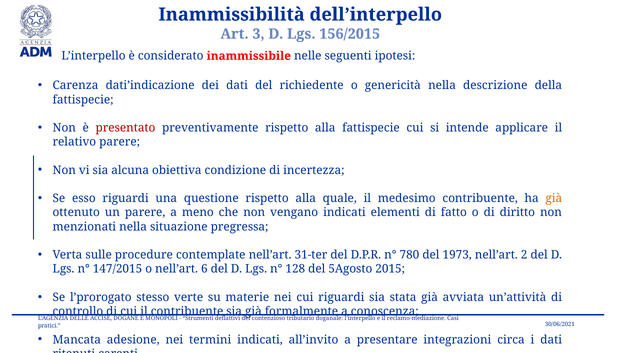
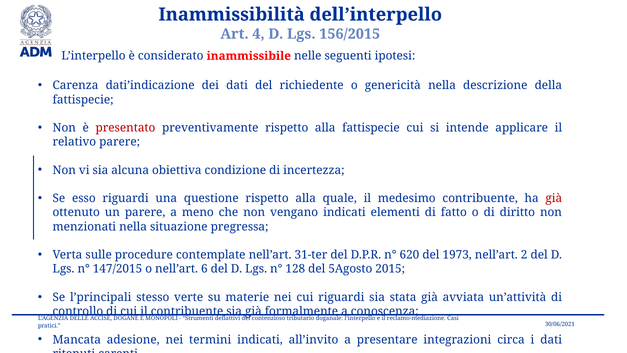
3: 3 -> 4
già at (554, 198) colour: orange -> red
780: 780 -> 620
l’prorogato: l’prorogato -> l’principali
